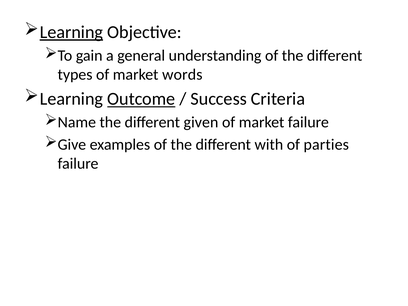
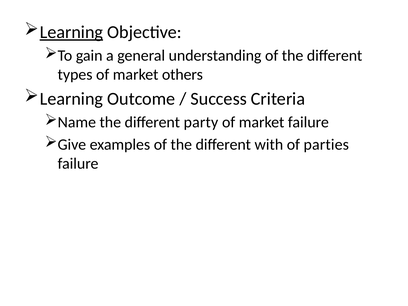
words: words -> others
Outcome underline: present -> none
given: given -> party
